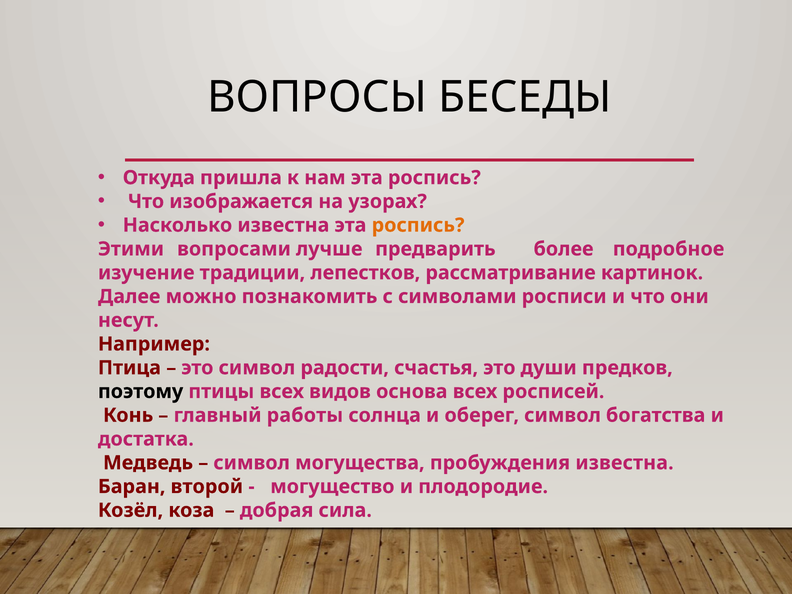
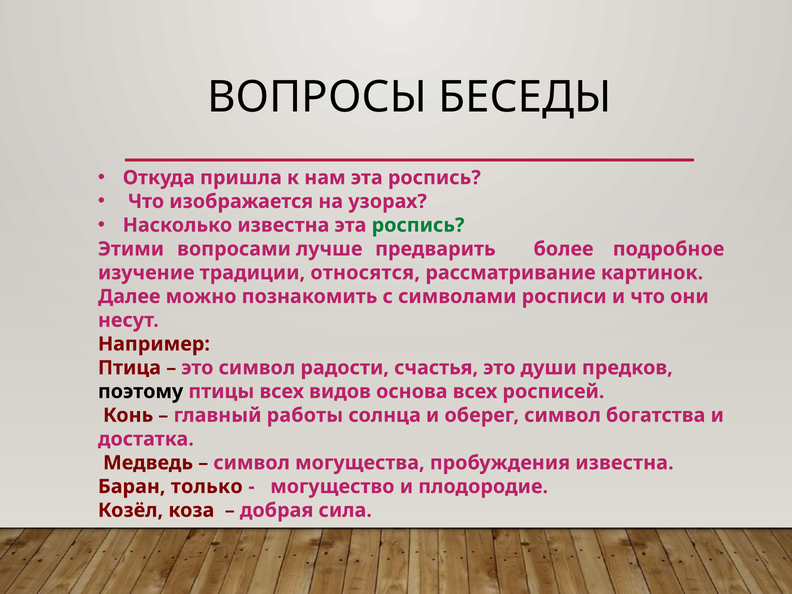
роспись at (418, 225) colour: orange -> green
лепестков: лепестков -> относятся
второй: второй -> только
